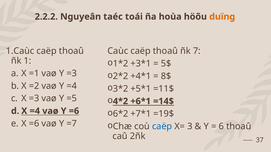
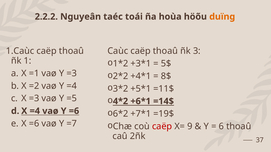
7: 7 -> 3
caëp at (162, 127) colour: blue -> red
3: 3 -> 9
